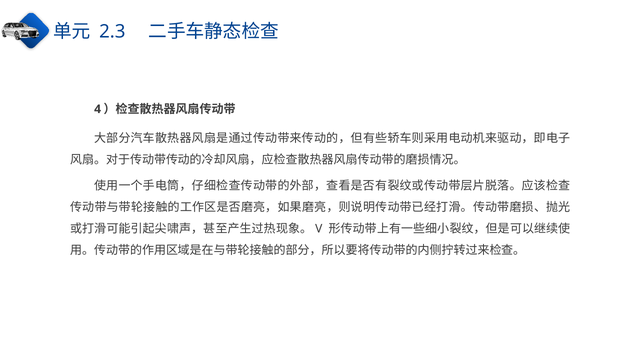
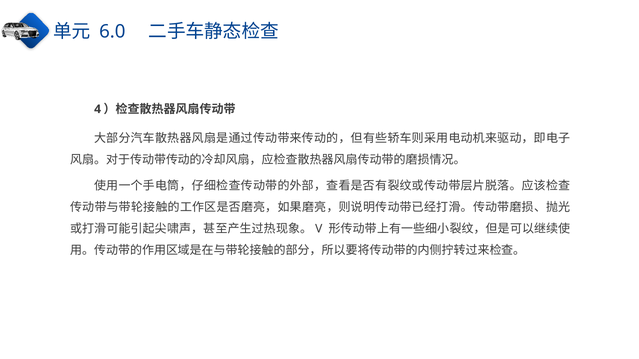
2.3: 2.3 -> 6.0
